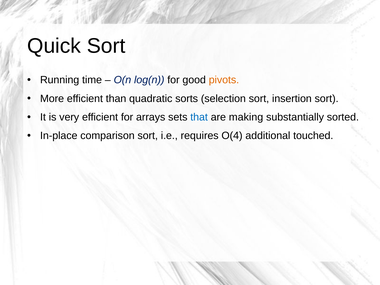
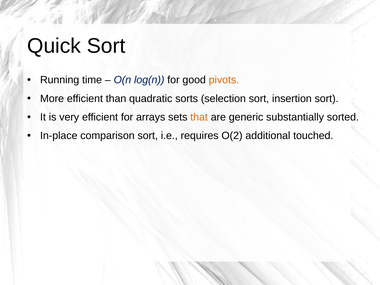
that colour: blue -> orange
making: making -> generic
O(4: O(4 -> O(2
